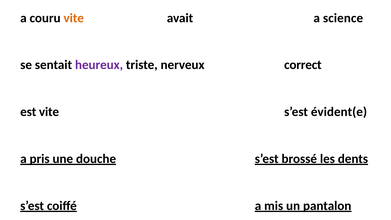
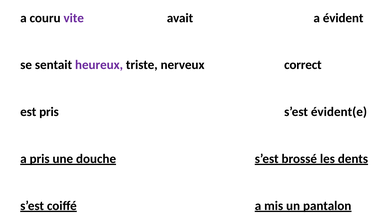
vite at (74, 18) colour: orange -> purple
science: science -> évident
est vite: vite -> pris
